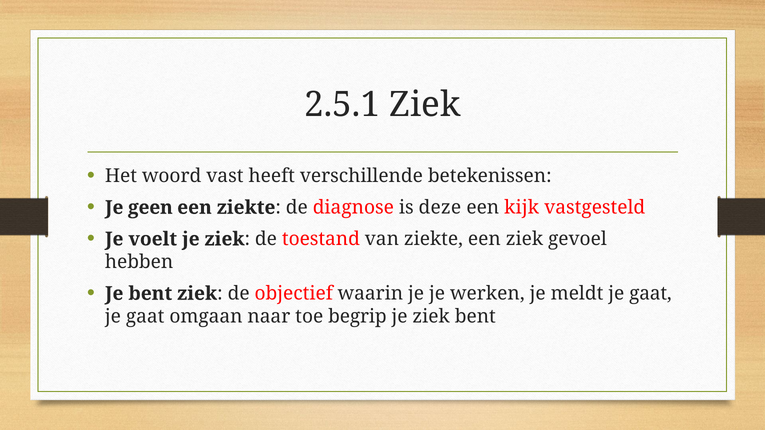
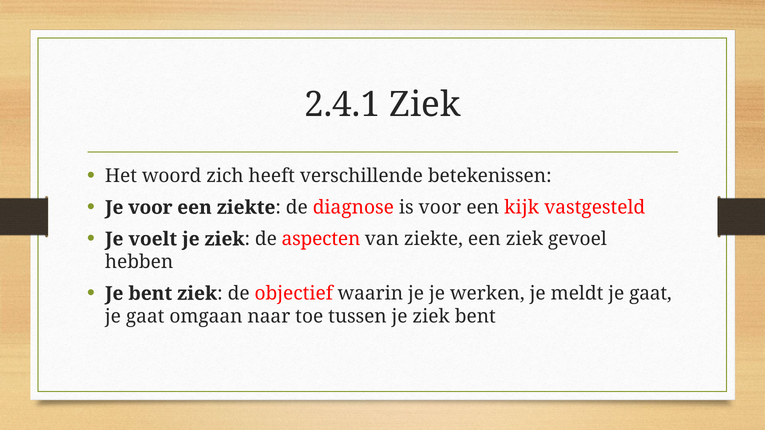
2.5.1: 2.5.1 -> 2.4.1
vast: vast -> zich
Je geen: geen -> voor
is deze: deze -> voor
toestand: toestand -> aspecten
begrip: begrip -> tussen
